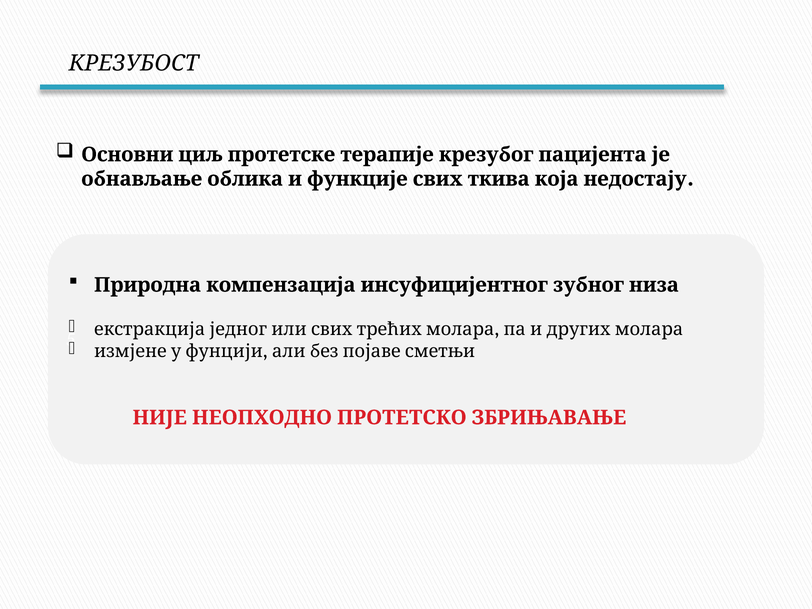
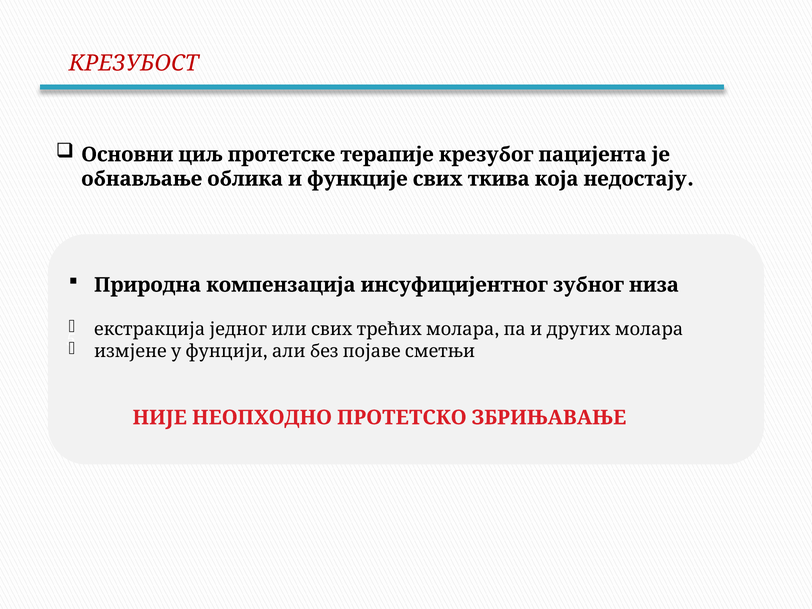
КРЕЗУБОСТ colour: black -> red
